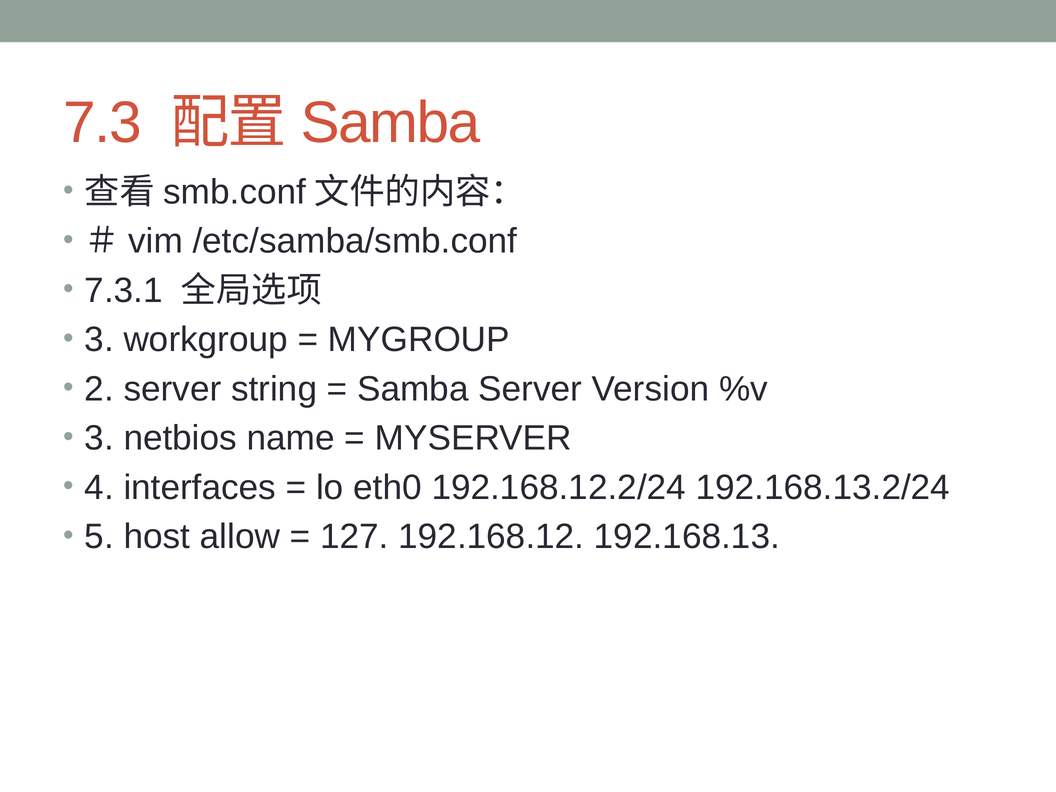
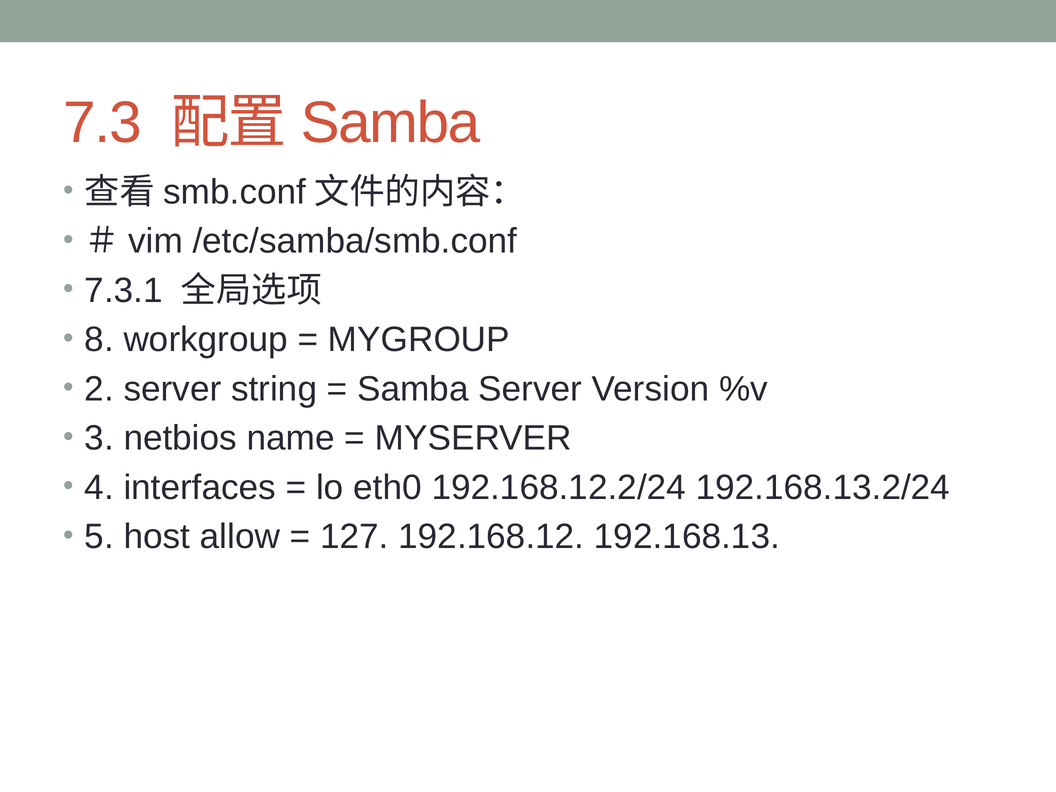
3 at (99, 340): 3 -> 8
